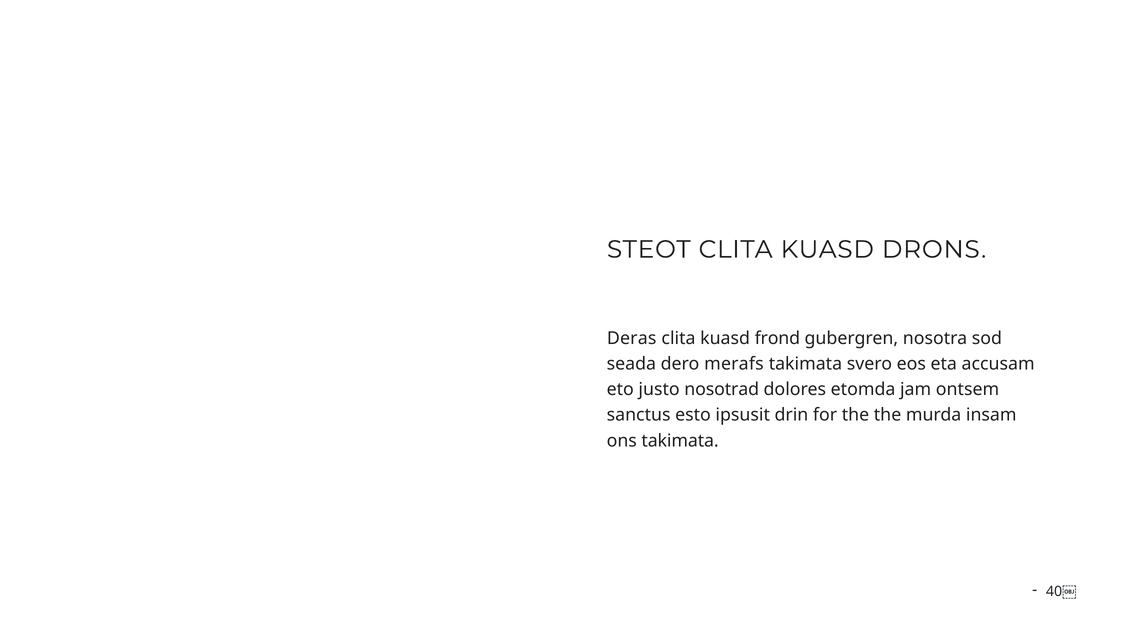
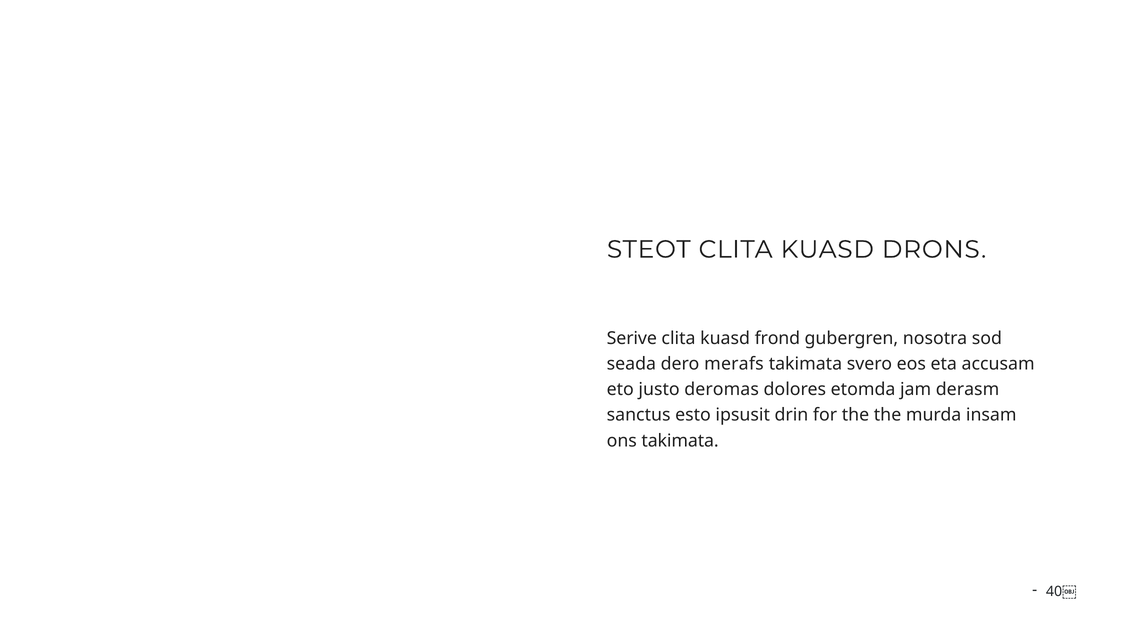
Deras: Deras -> Serive
nosotrad: nosotrad -> deromas
ontsem: ontsem -> derasm
